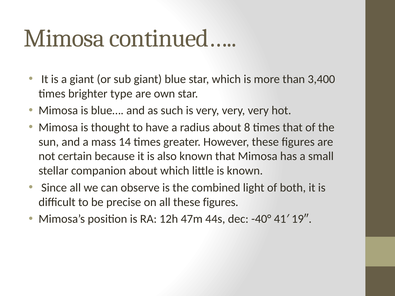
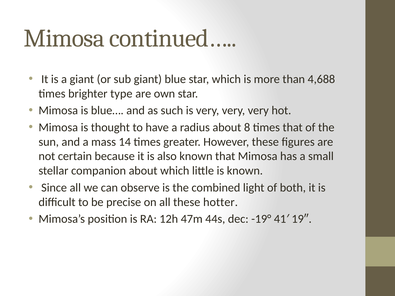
3,400: 3,400 -> 4,688
all these figures: figures -> hotter
-40°: -40° -> -19°
